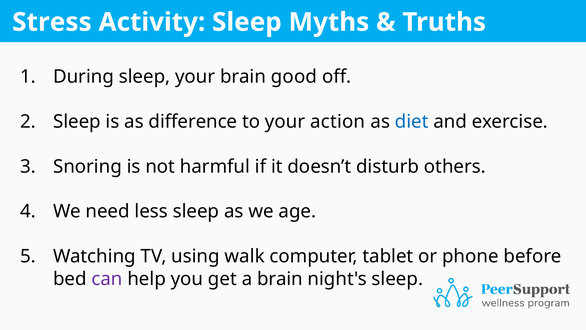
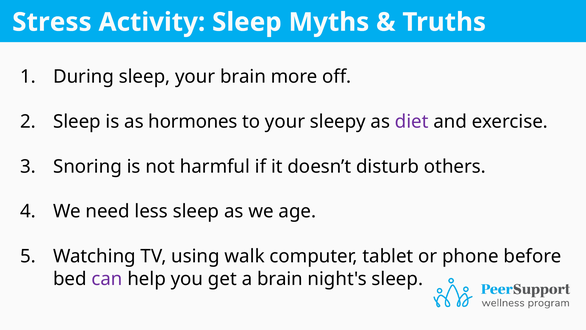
good: good -> more
difference: difference -> hormones
action: action -> sleepy
diet colour: blue -> purple
